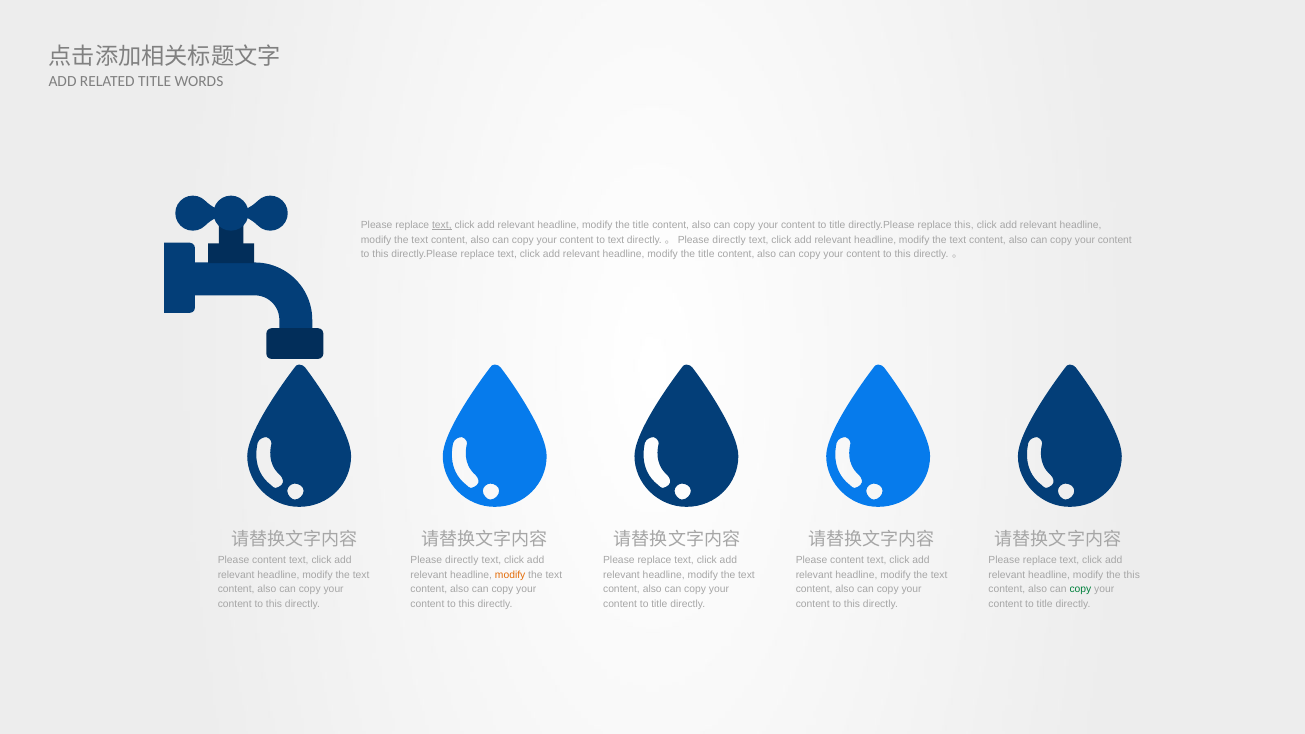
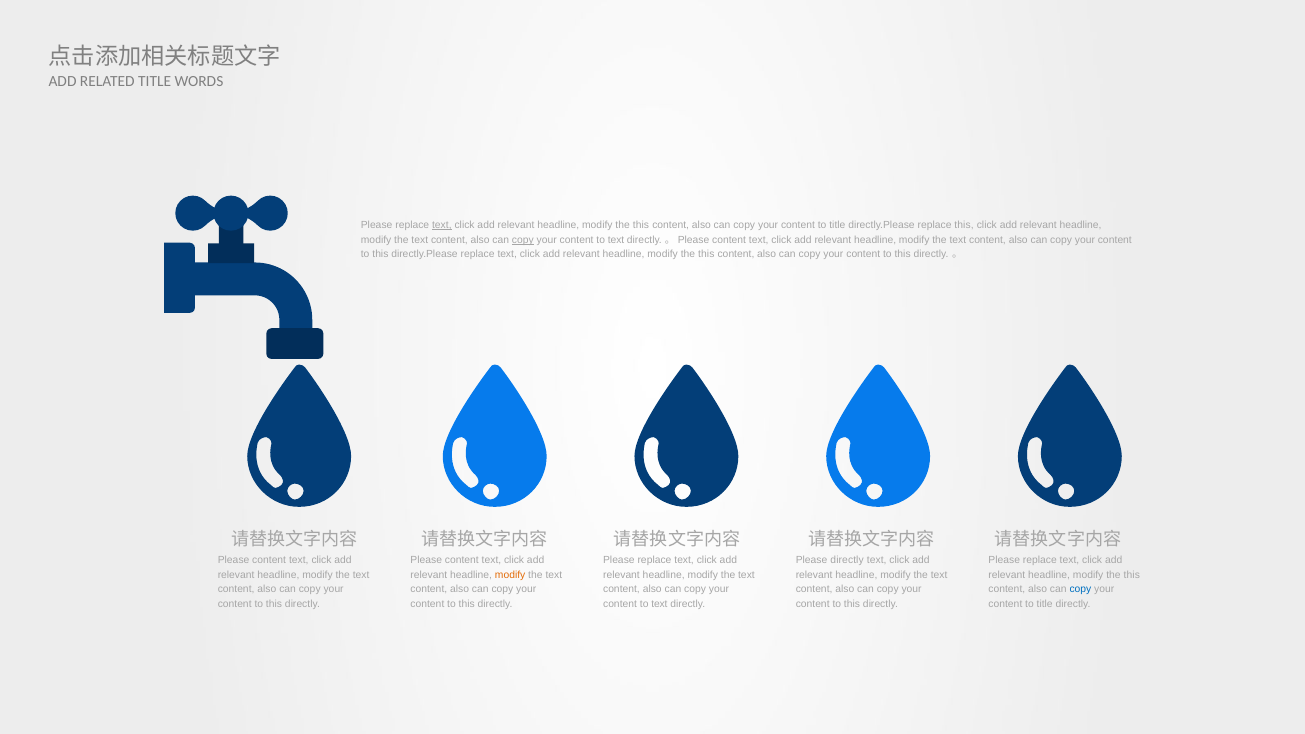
title at (641, 225): title -> this
copy at (523, 240) underline: none -> present
directly at (729, 240): directly -> content
title at (706, 254): title -> this
directly at (462, 560): directly -> content
content at (847, 560): content -> directly
copy at (1080, 590) colour: green -> blue
title at (659, 604): title -> text
